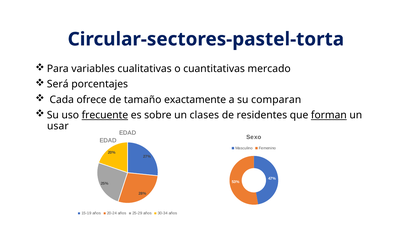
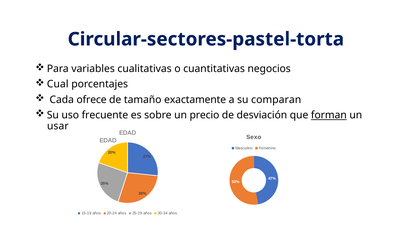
mercado: mercado -> negocios
Será: Será -> Cual
frecuente underline: present -> none
clases: clases -> precio
residentes: residentes -> desviación
